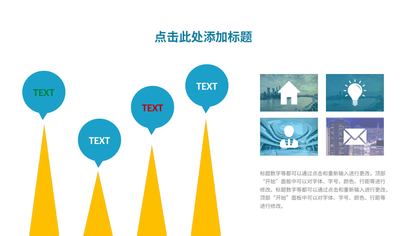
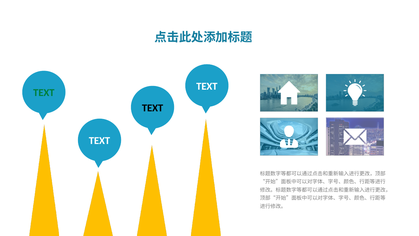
TEXT at (153, 108) colour: red -> black
